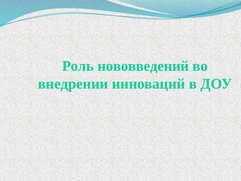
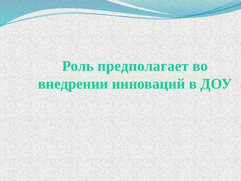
нововведений: нововведений -> предполагает
